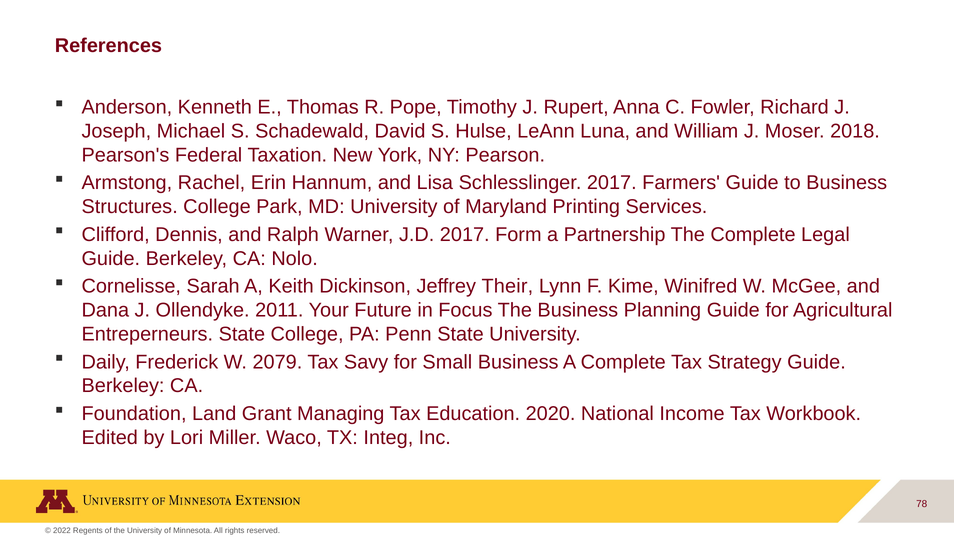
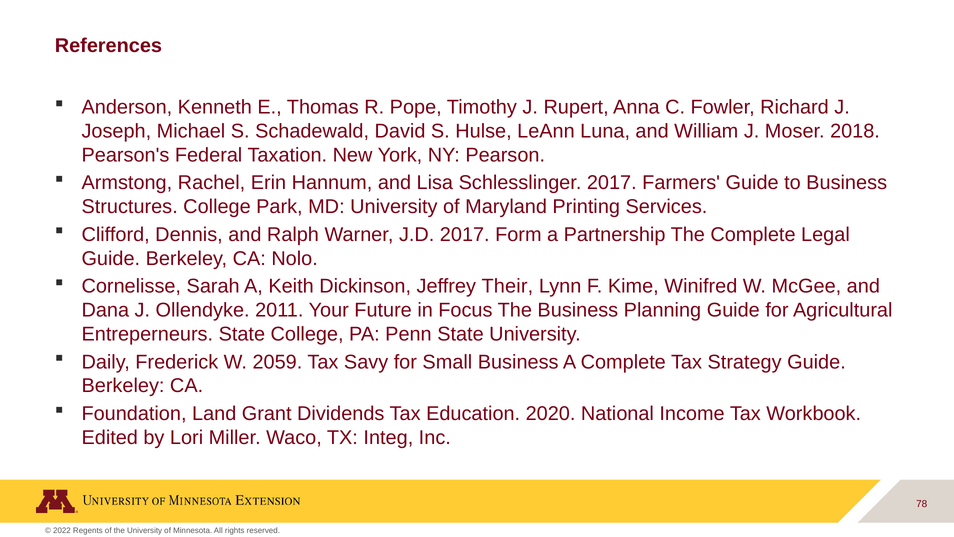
2079: 2079 -> 2059
Managing: Managing -> Dividends
